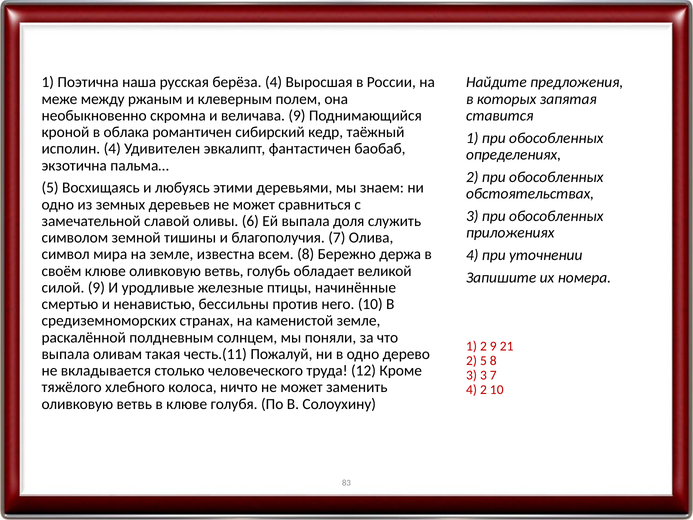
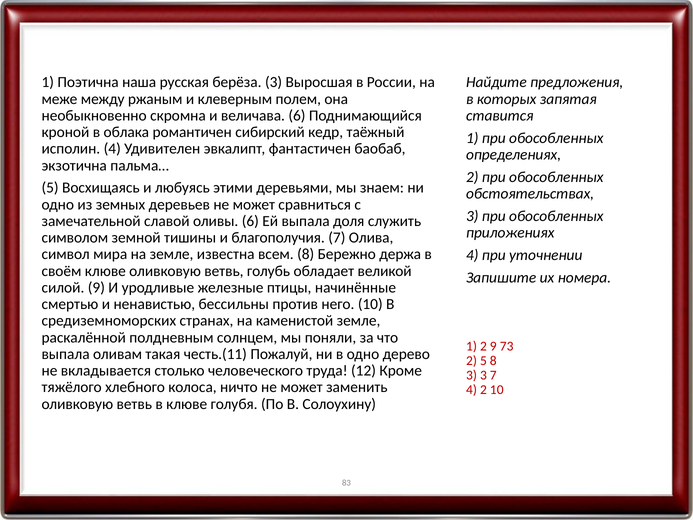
берёза 4: 4 -> 3
величава 9: 9 -> 6
21: 21 -> 73
